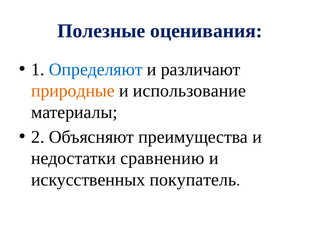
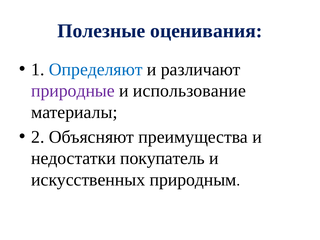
природные colour: orange -> purple
сравнению: сравнению -> покупатель
покупатель: покупатель -> природным
